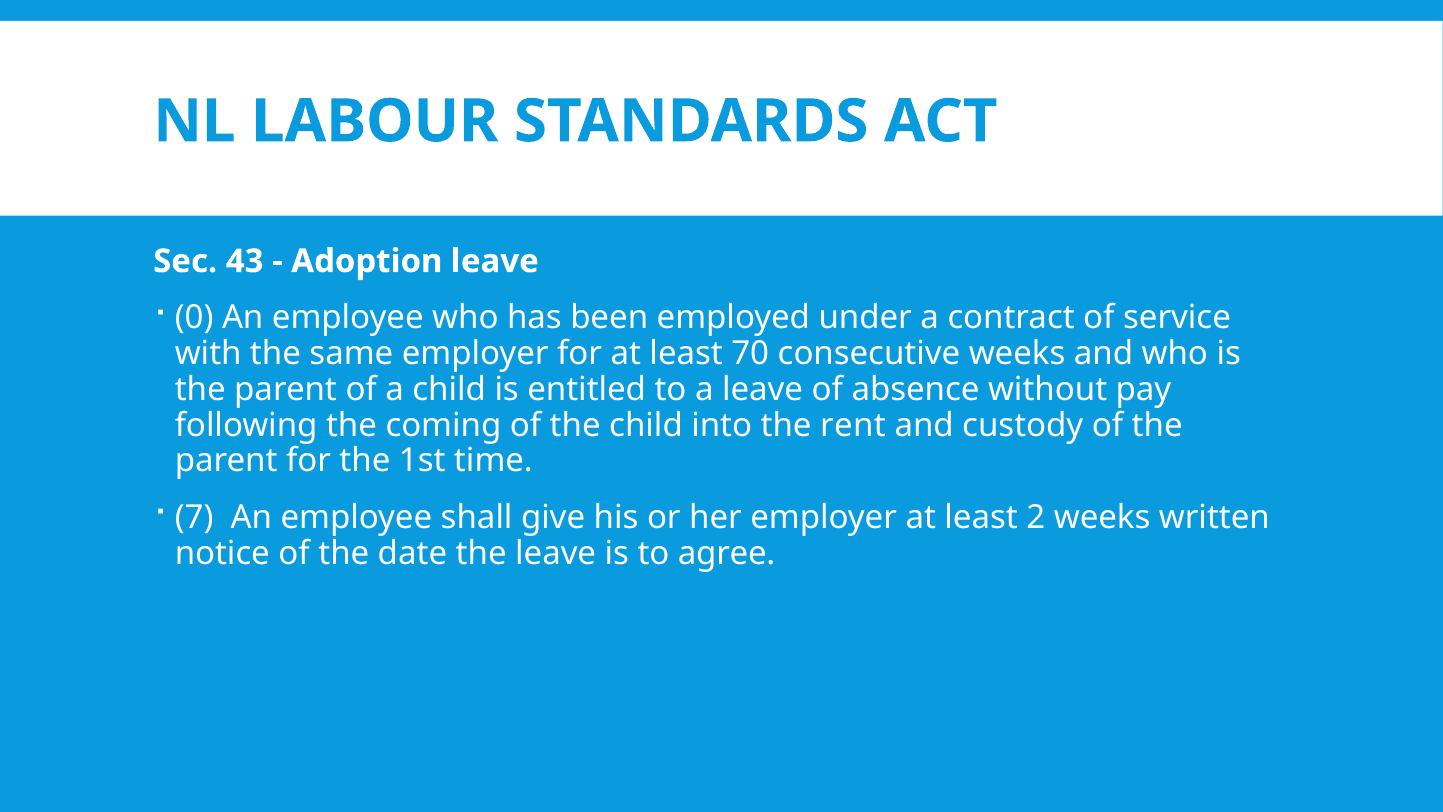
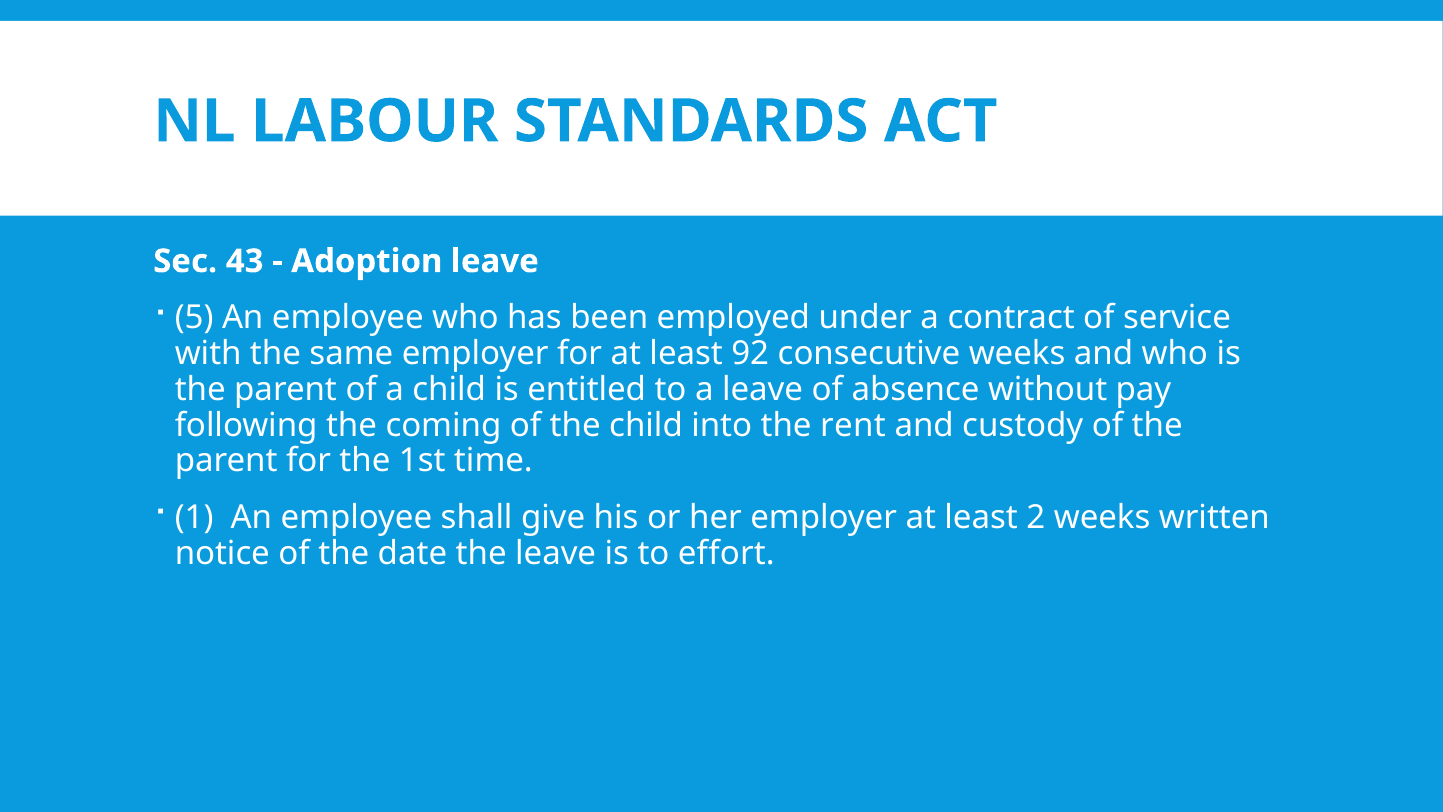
0: 0 -> 5
70: 70 -> 92
7: 7 -> 1
agree: agree -> effort
